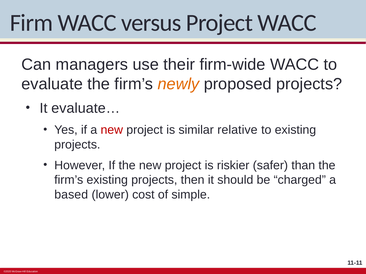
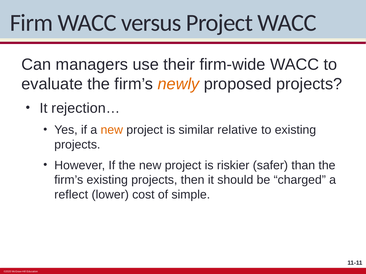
evaluate…: evaluate… -> rejection…
new at (112, 130) colour: red -> orange
based: based -> reflect
